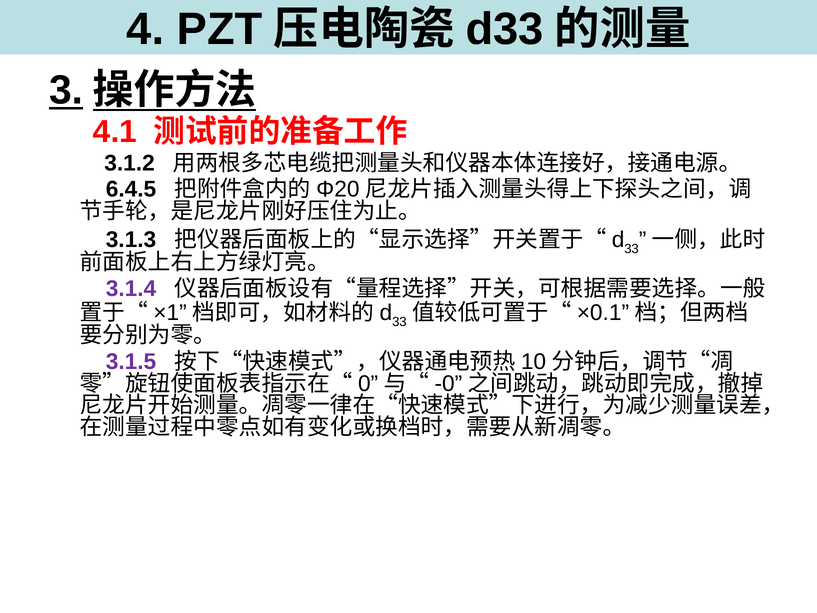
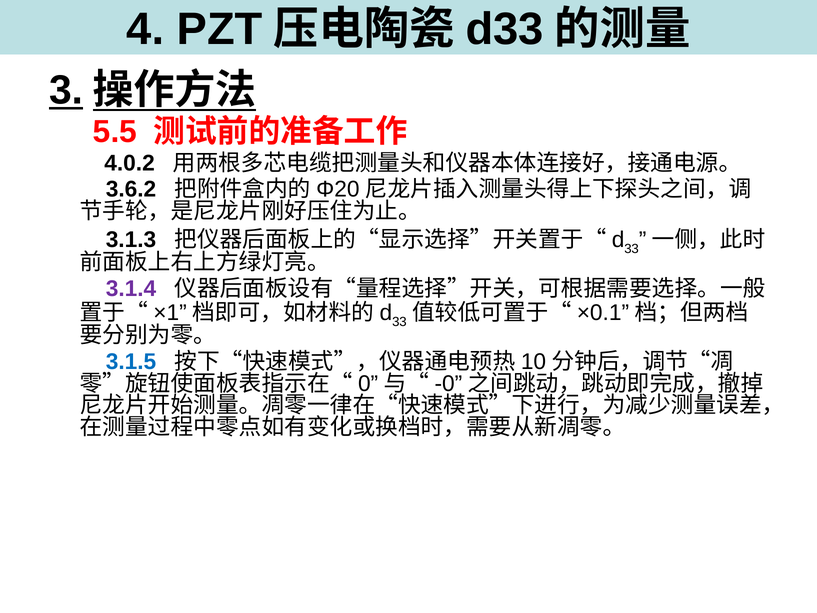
4.1: 4.1 -> 5.5
3.1.2: 3.1.2 -> 4.0.2
6.4.5: 6.4.5 -> 3.6.2
3.1.5 colour: purple -> blue
